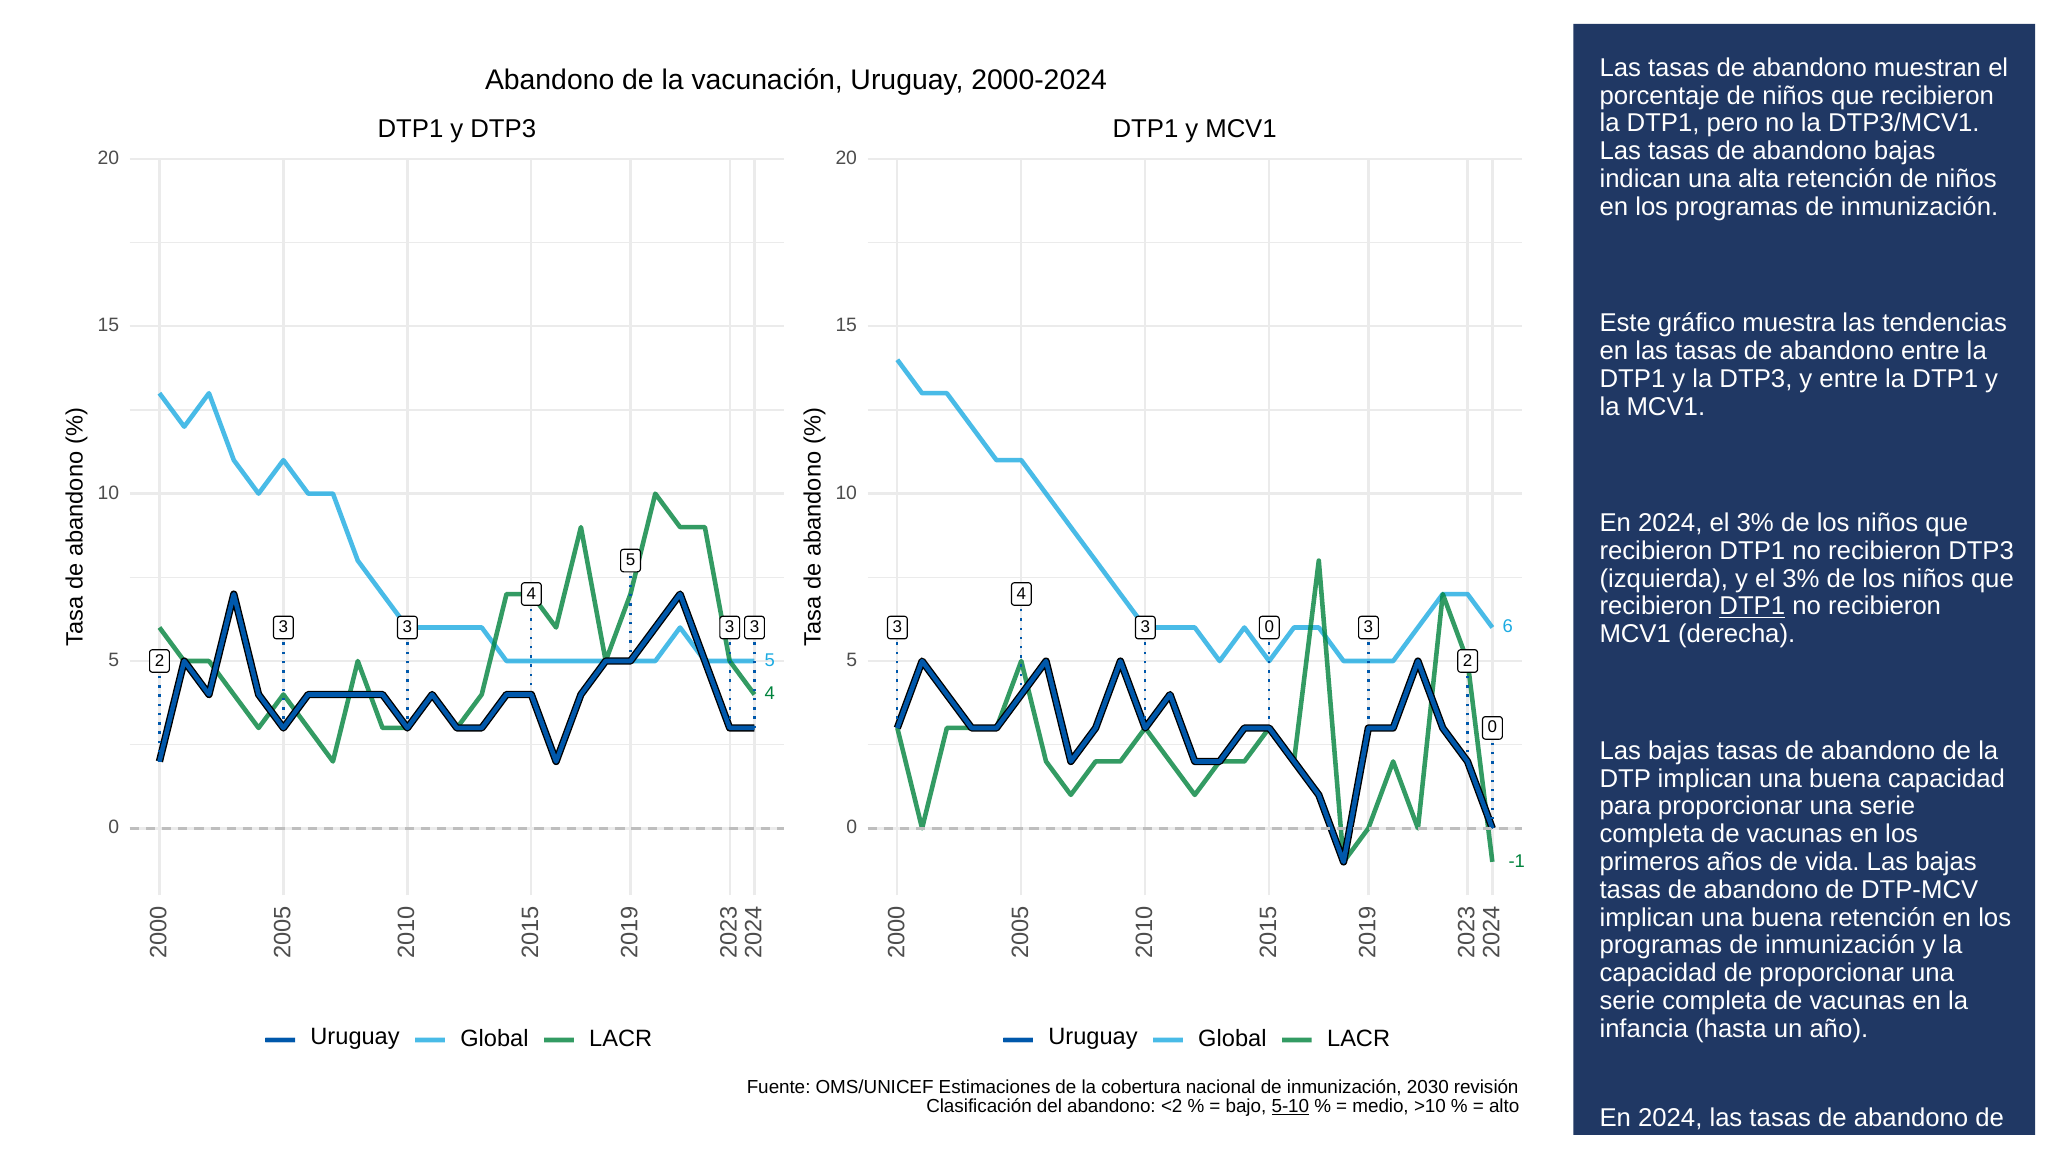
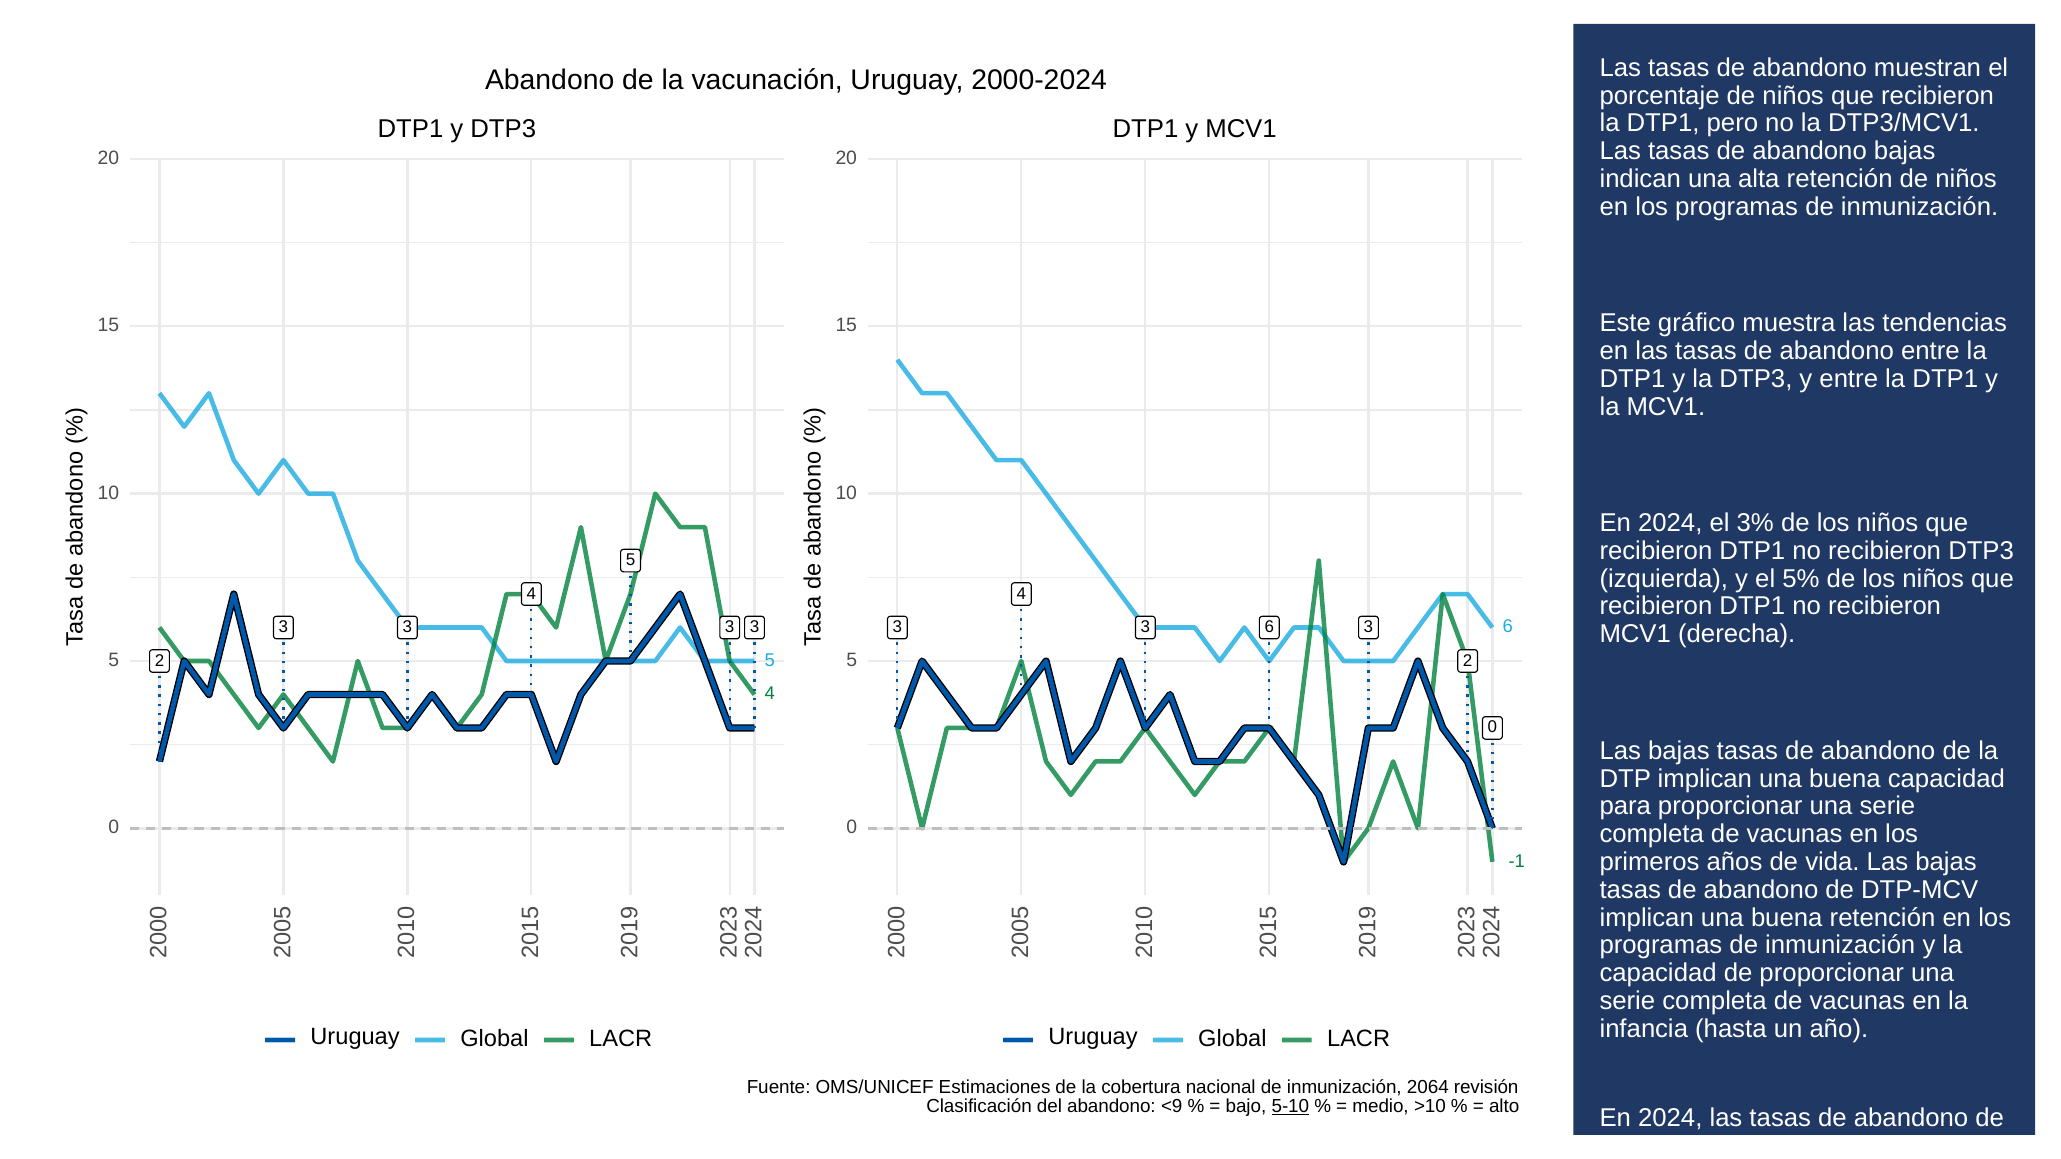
y el 3%: 3% -> 5%
DTP1 at (1752, 607) underline: present -> none
3 0: 0 -> 6
2030: 2030 -> 2064
<2: <2 -> <9
